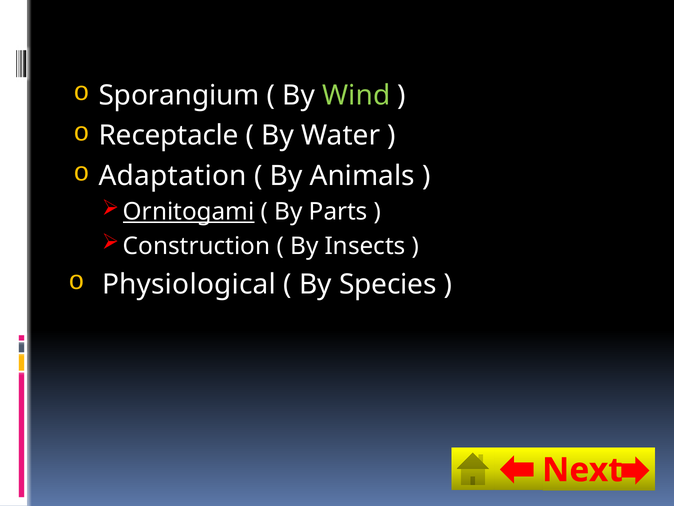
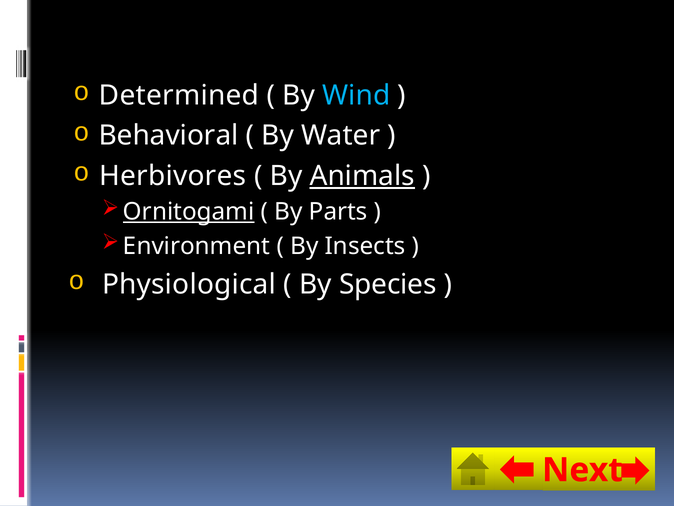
Sporangium: Sporangium -> Determined
Wind colour: light green -> light blue
Receptacle: Receptacle -> Behavioral
Adaptation: Adaptation -> Herbivores
Animals underline: none -> present
Construction: Construction -> Environment
